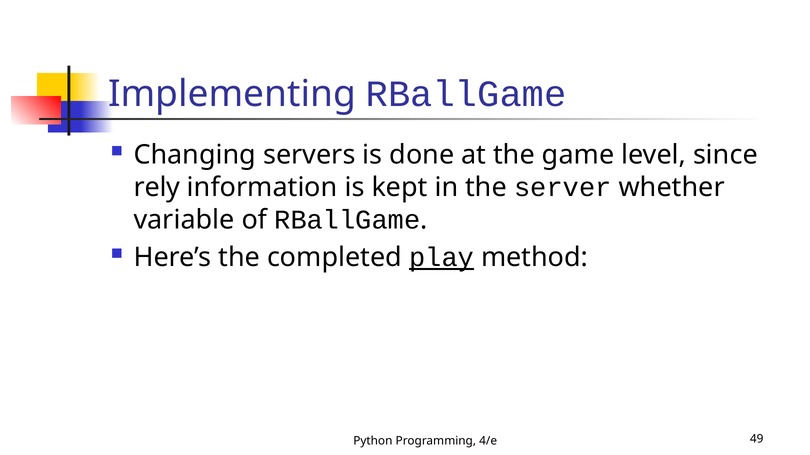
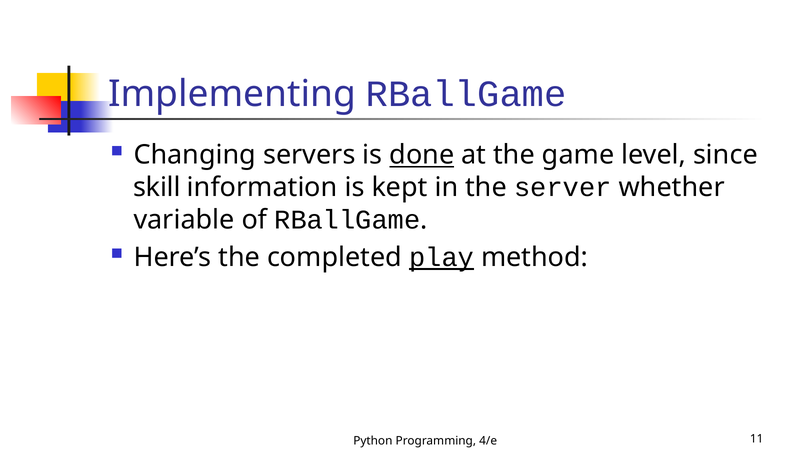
done underline: none -> present
rely: rely -> skill
49: 49 -> 11
